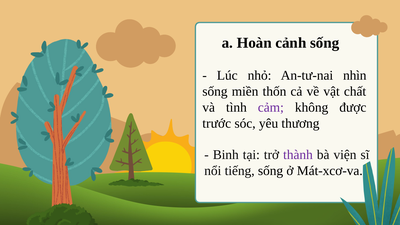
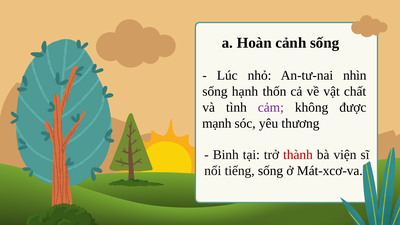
miền: miền -> hạnh
trước: trước -> mạnh
thành colour: purple -> red
